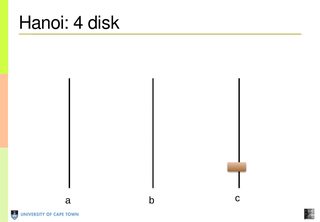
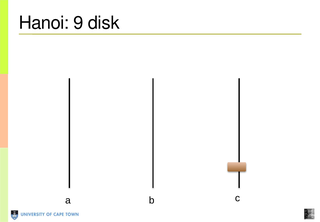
4: 4 -> 9
